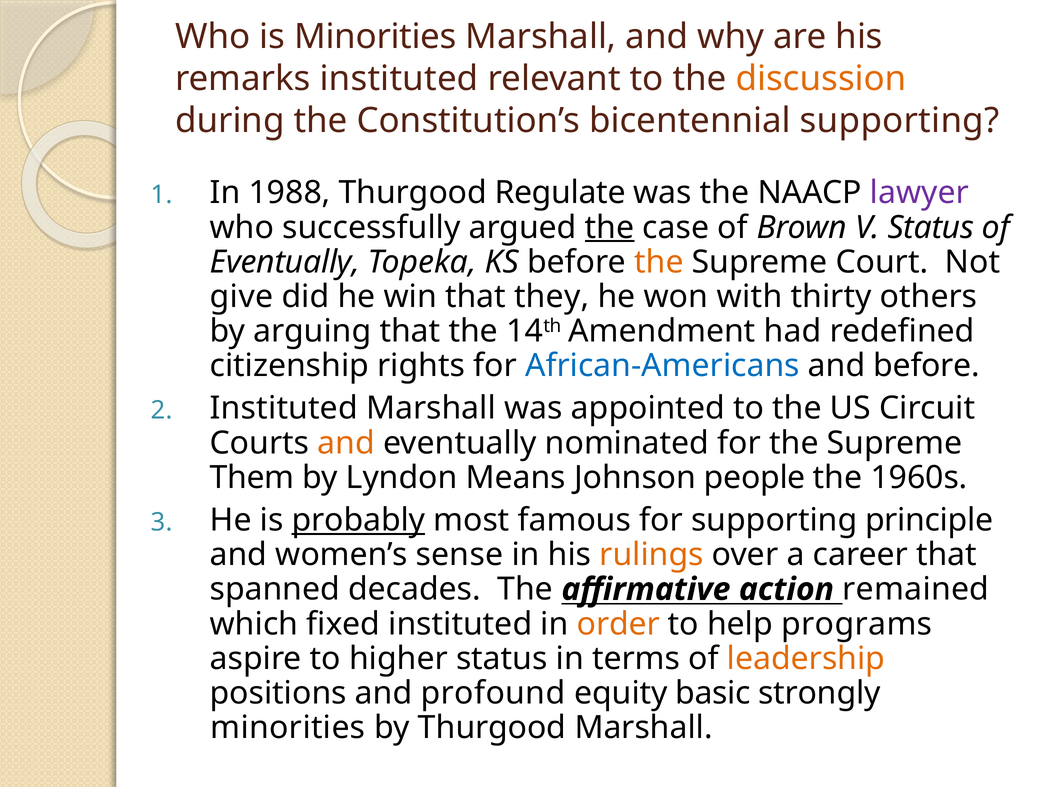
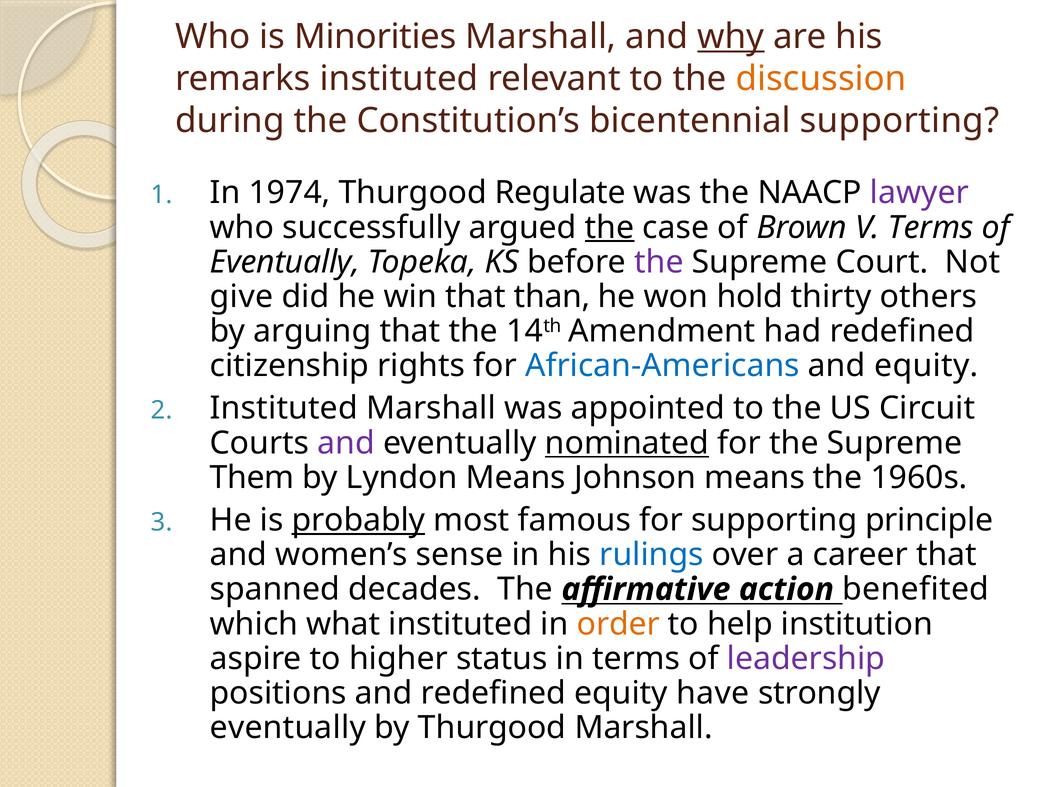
why underline: none -> present
1988: 1988 -> 1974
V Status: Status -> Terms
the at (659, 262) colour: orange -> purple
they: they -> than
with: with -> hold
and before: before -> equity
and at (346, 443) colour: orange -> purple
nominated underline: none -> present
Johnson people: people -> means
rulings colour: orange -> blue
remained: remained -> benefited
fixed: fixed -> what
programs: programs -> institution
leadership colour: orange -> purple
and profound: profound -> redefined
basic: basic -> have
minorities at (288, 728): minorities -> eventually
